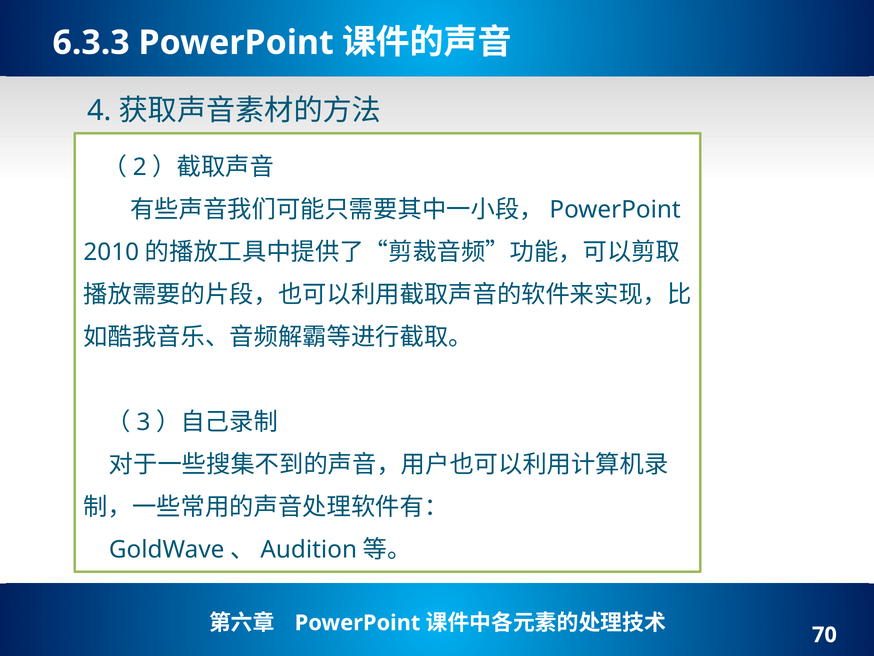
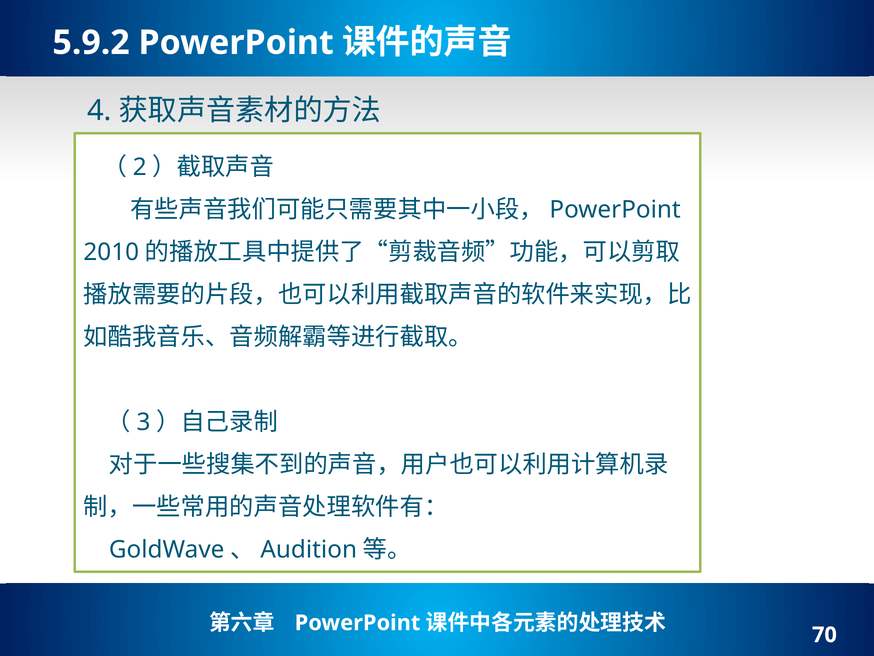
6.3.3: 6.3.3 -> 5.9.2
